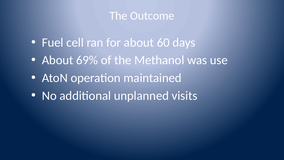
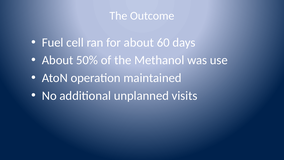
69%: 69% -> 50%
